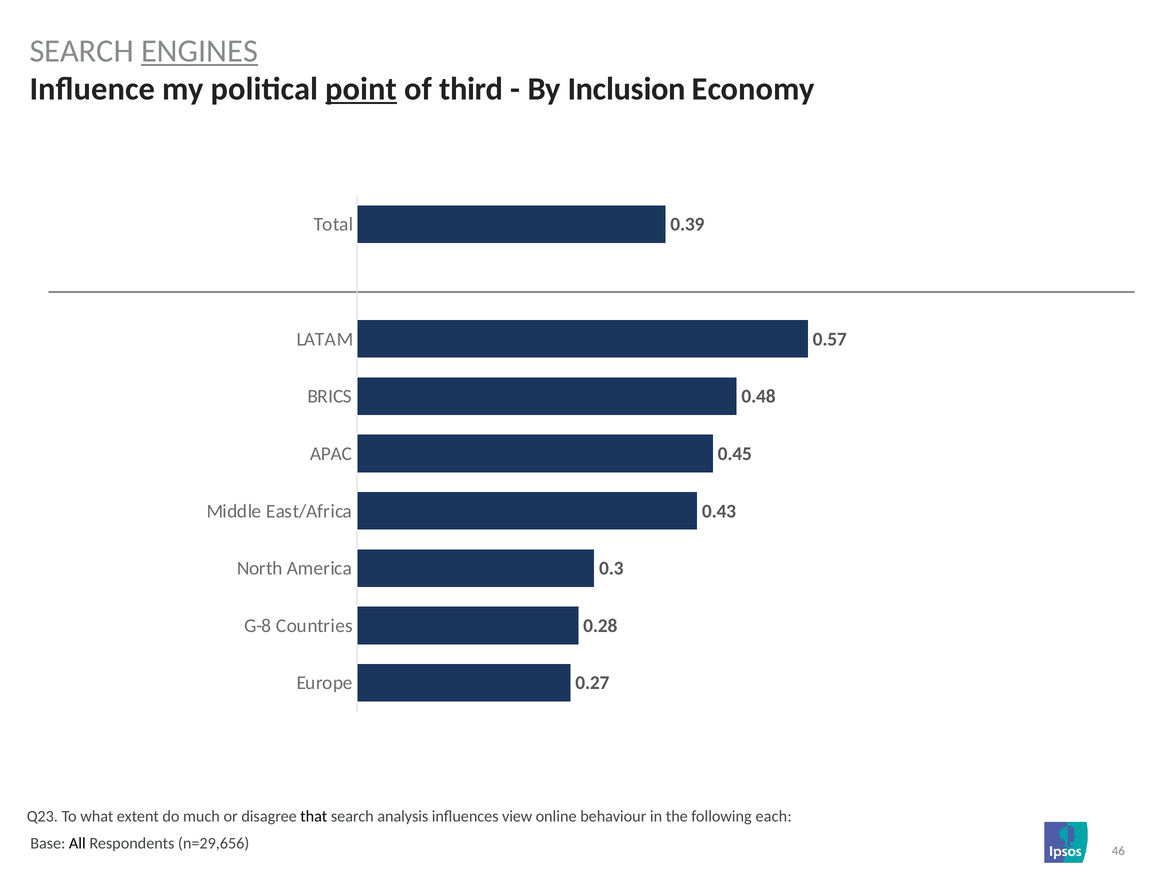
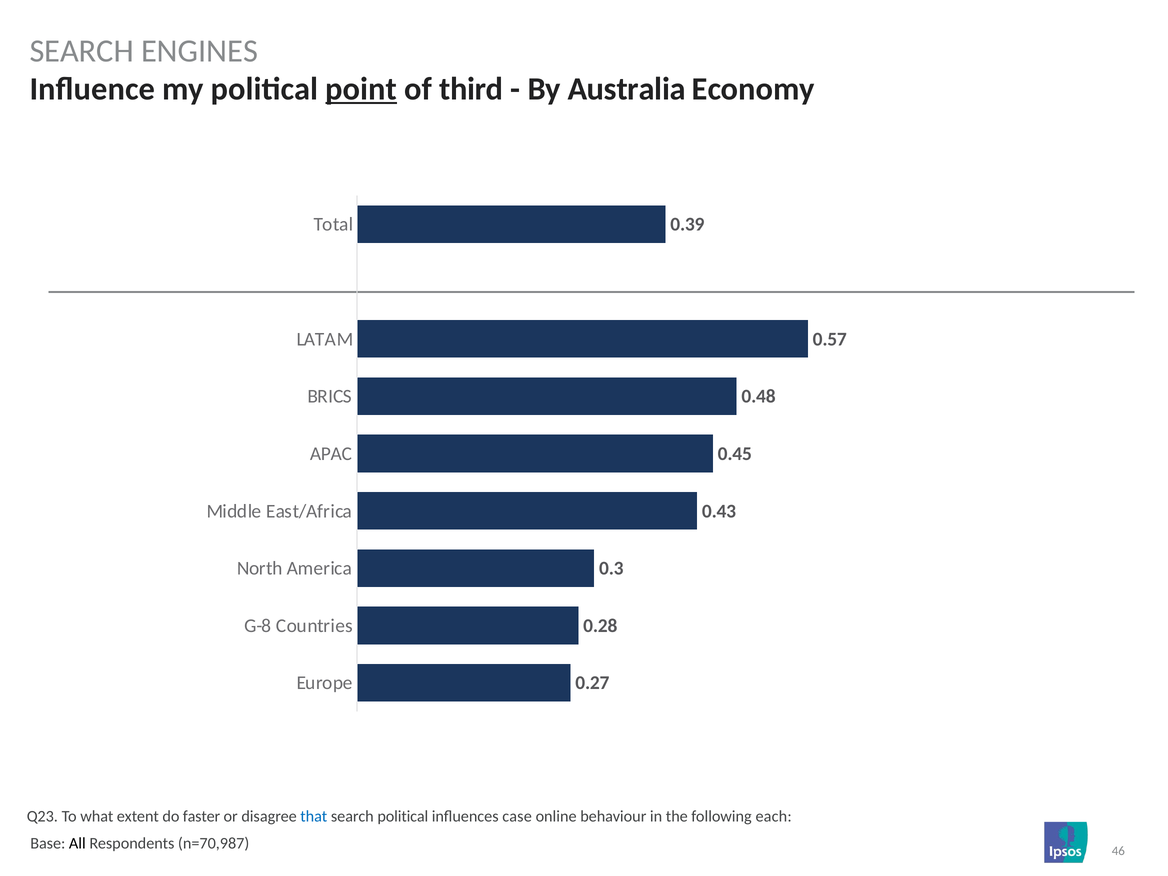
ENGINES underline: present -> none
Inclusion: Inclusion -> Australia
much: much -> faster
that colour: black -> blue
search analysis: analysis -> political
view: view -> case
n=29,656: n=29,656 -> n=70,987
